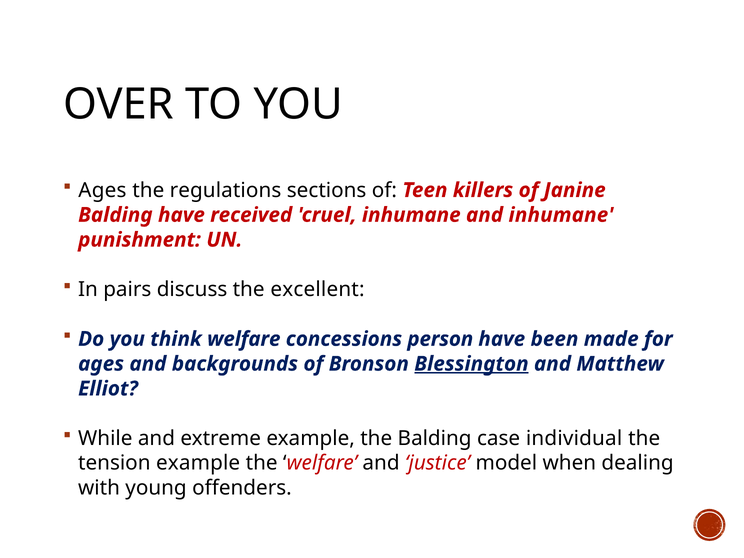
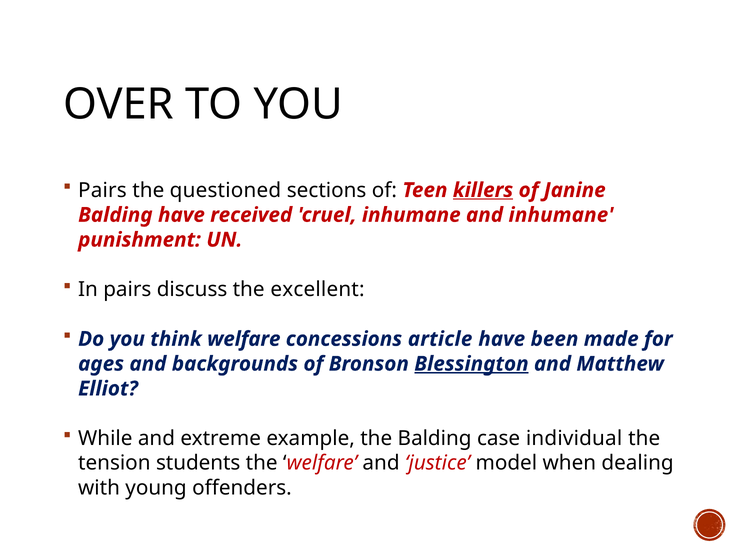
Ages at (102, 190): Ages -> Pairs
regulations: regulations -> questioned
killers underline: none -> present
person: person -> article
tension example: example -> students
